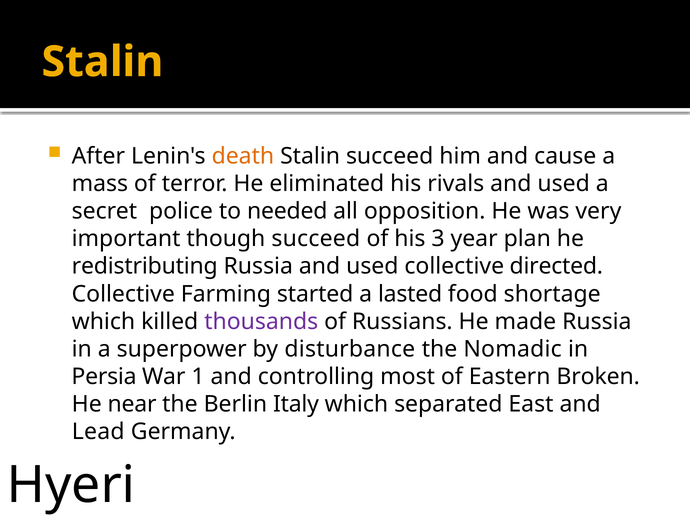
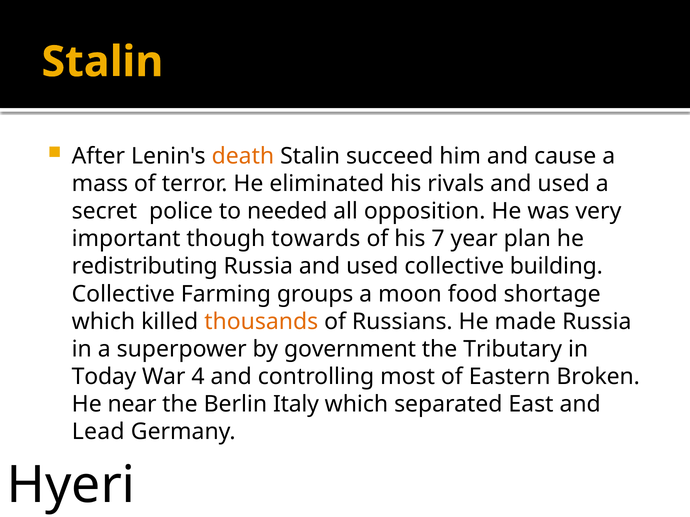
though succeed: succeed -> towards
3: 3 -> 7
directed: directed -> building
started: started -> groups
lasted: lasted -> moon
thousands colour: purple -> orange
disturbance: disturbance -> government
Nomadic: Nomadic -> Tributary
Persia: Persia -> Today
1: 1 -> 4
